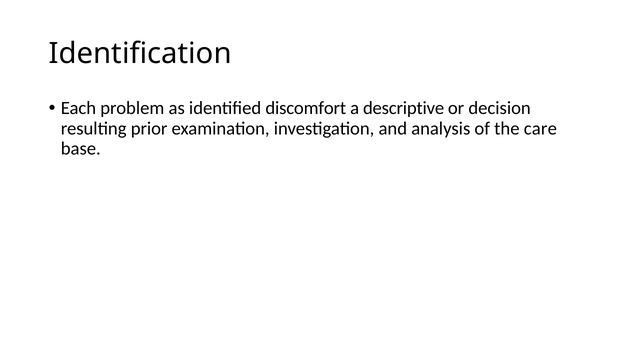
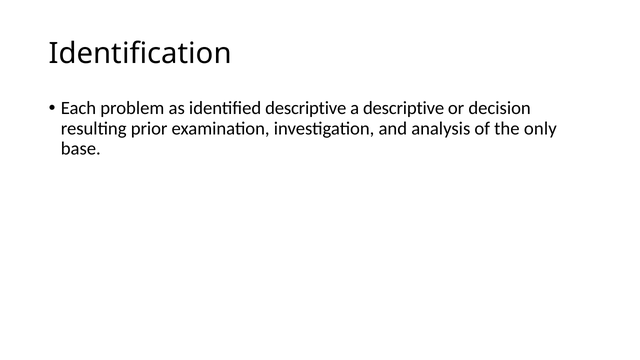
identified discomfort: discomfort -> descriptive
care: care -> only
